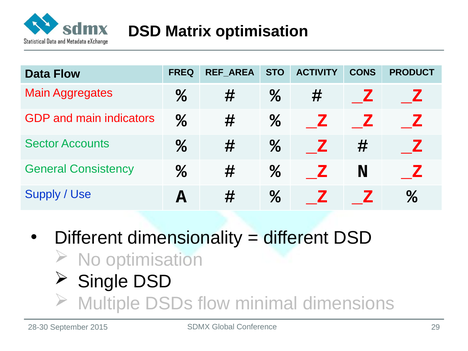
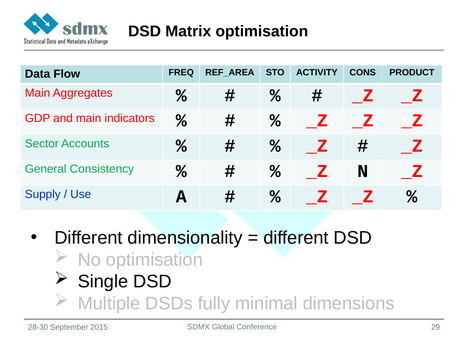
DSDs flow: flow -> fully
